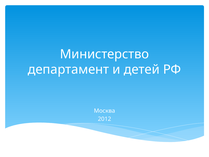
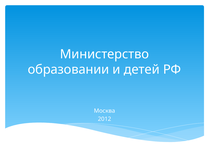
департамент: департамент -> образовании
